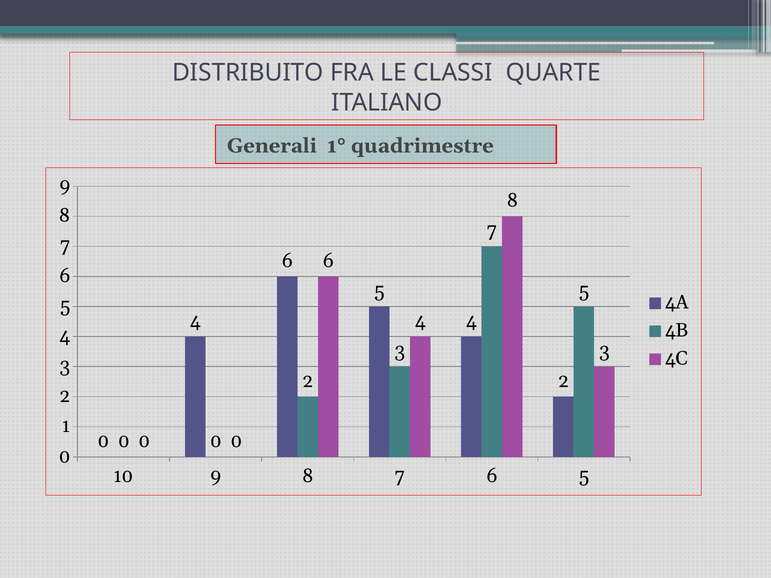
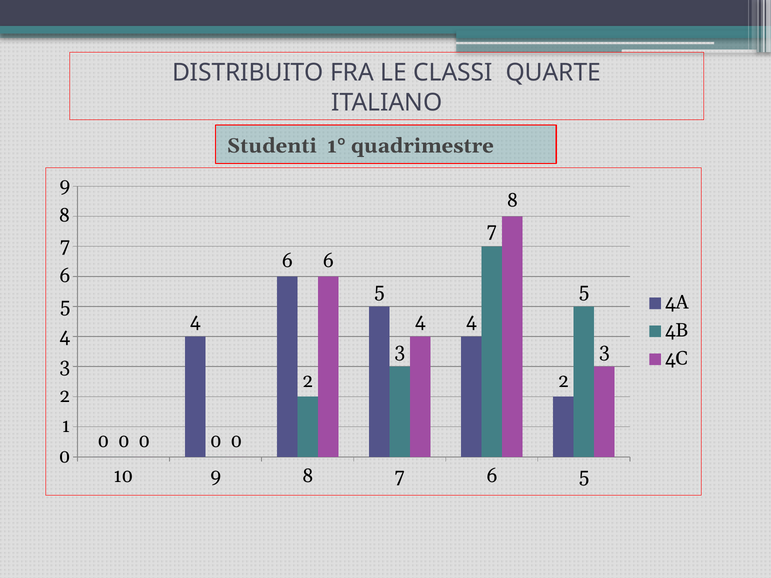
Generali: Generali -> Studenti
